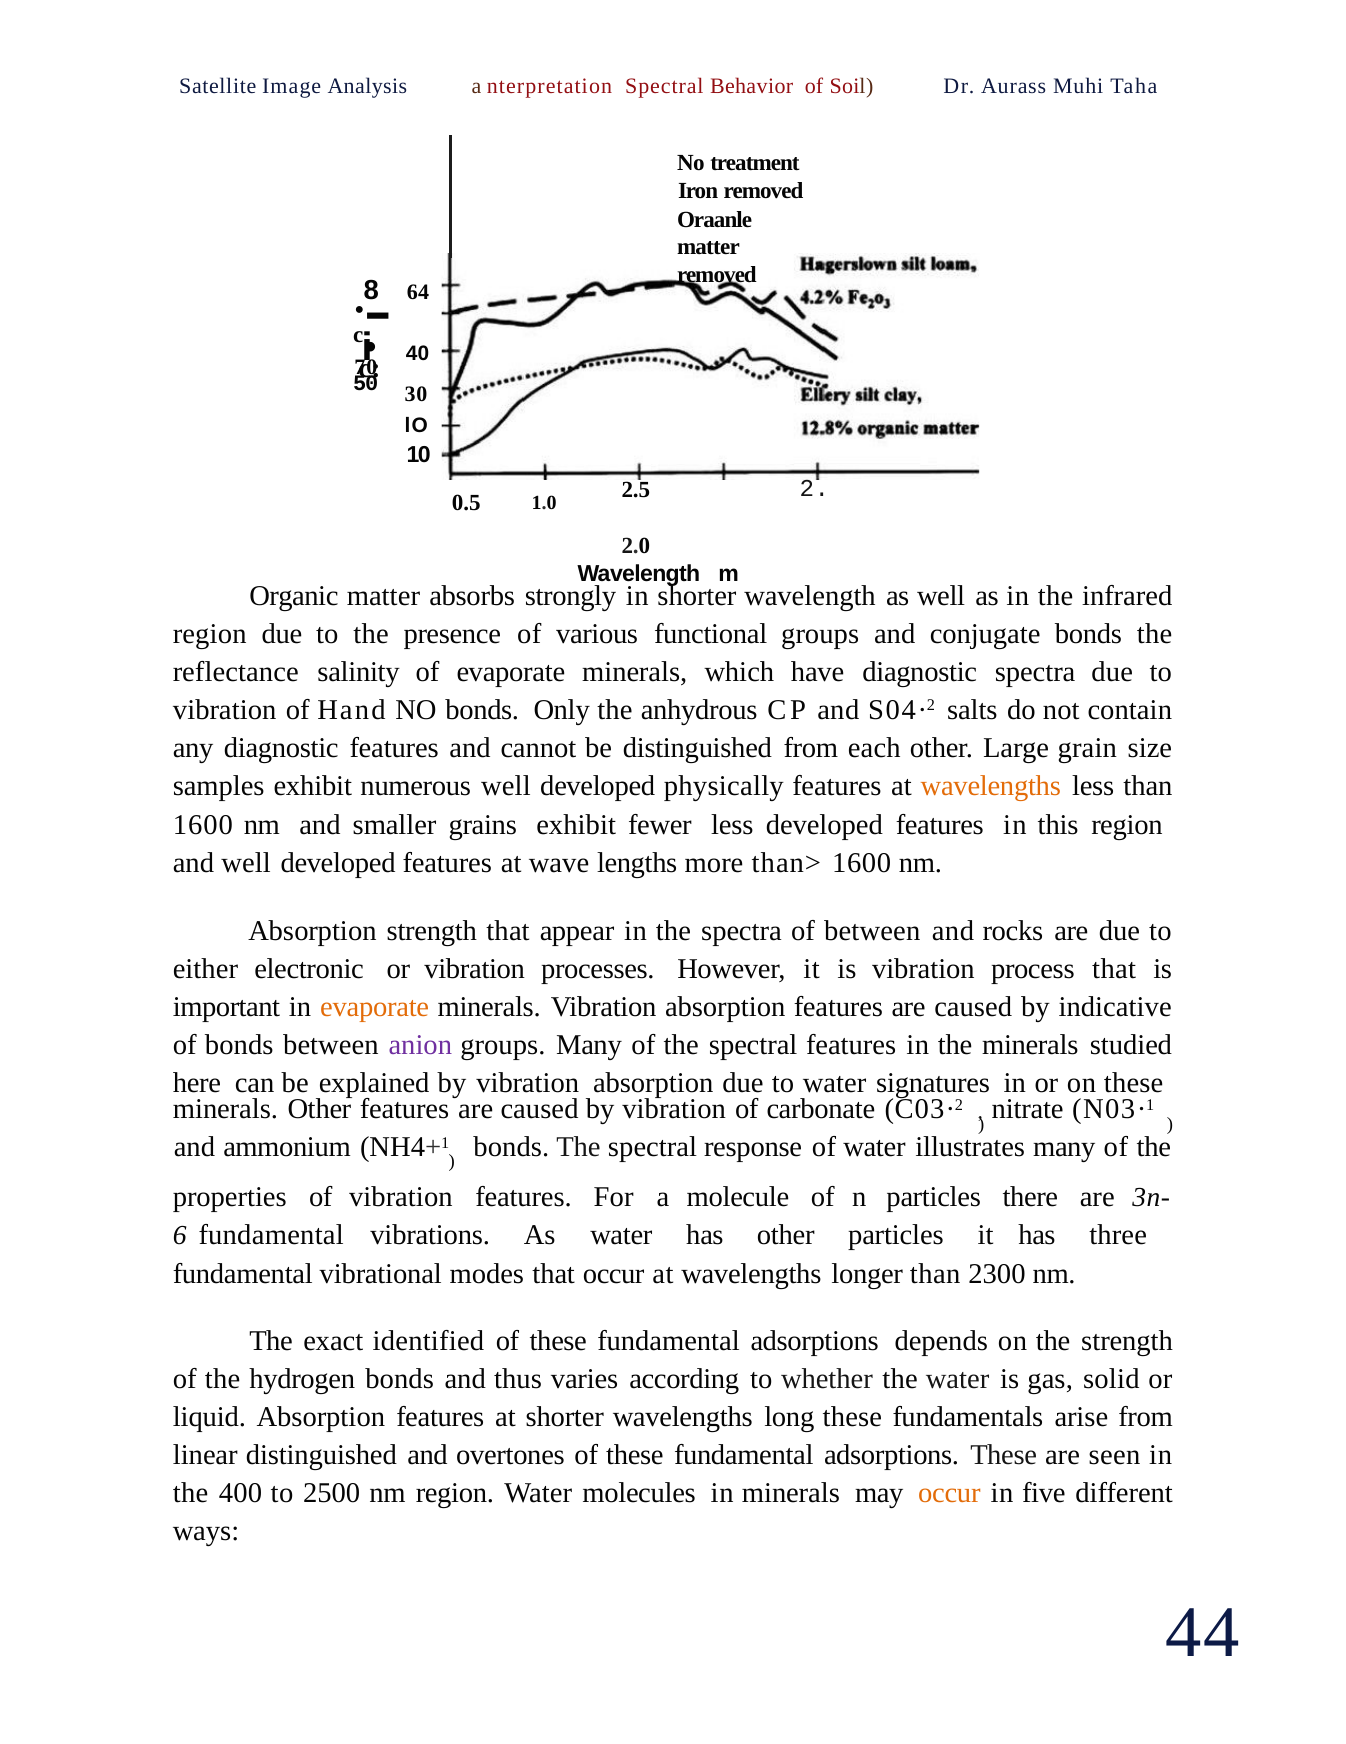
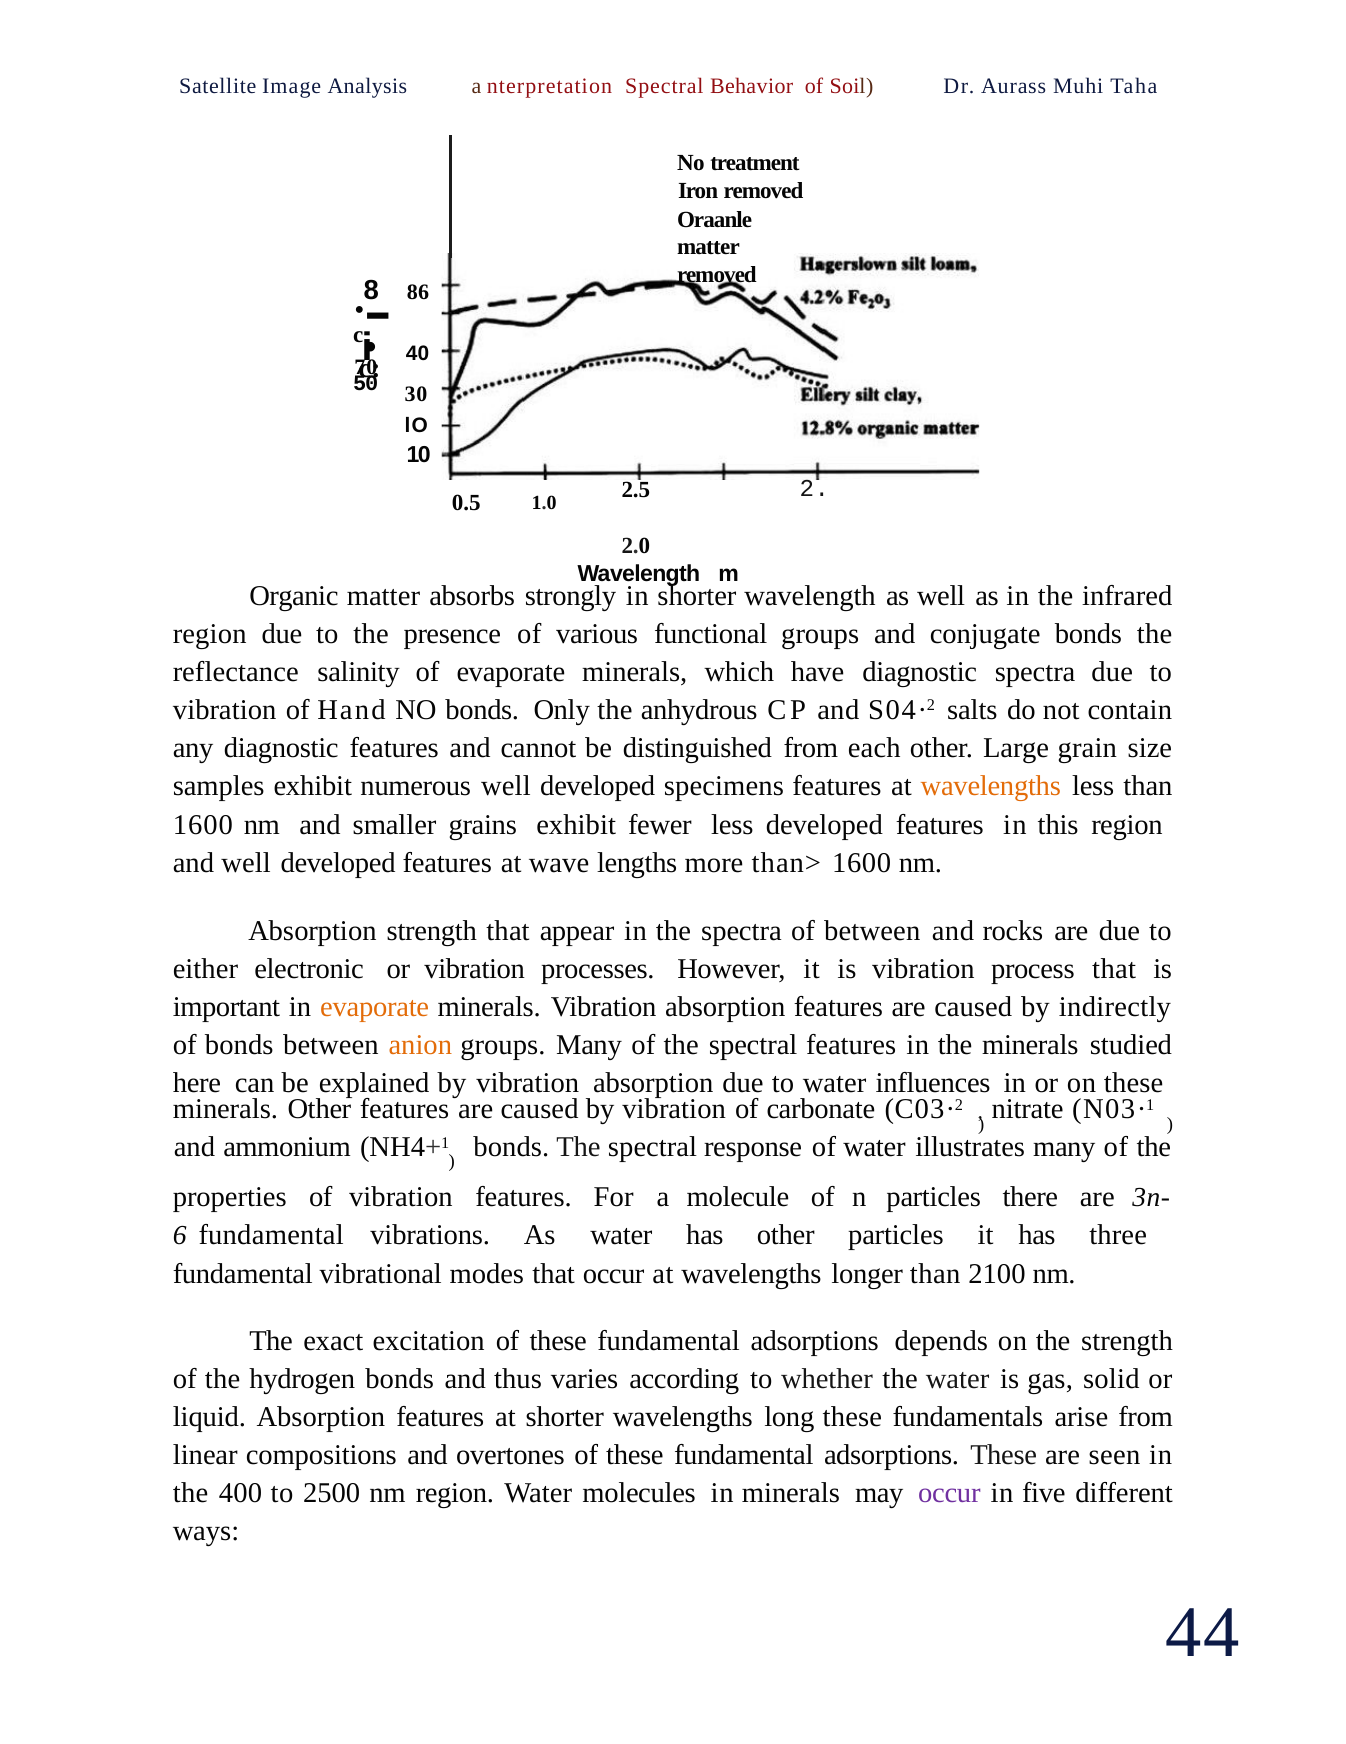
64: 64 -> 86
physically: physically -> specimens
indicative: indicative -> indirectly
anion colour: purple -> orange
signatures: signatures -> influences
2300: 2300 -> 2100
identified: identified -> excitation
linear distinguished: distinguished -> compositions
occur at (949, 1493) colour: orange -> purple
